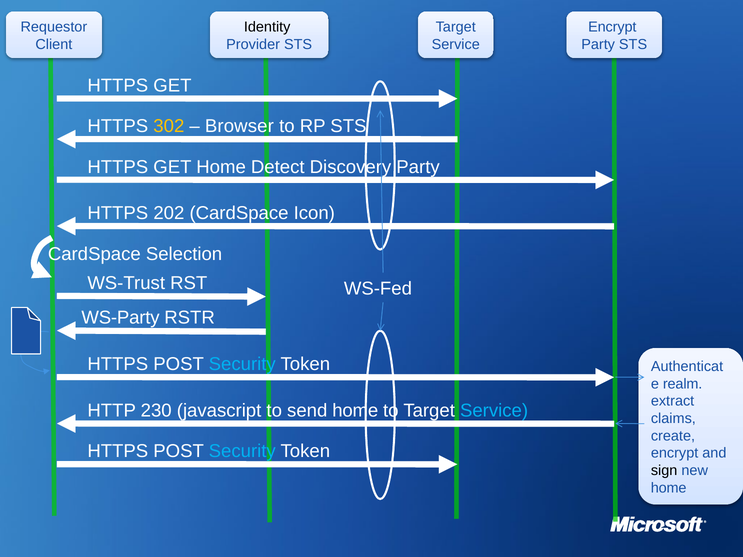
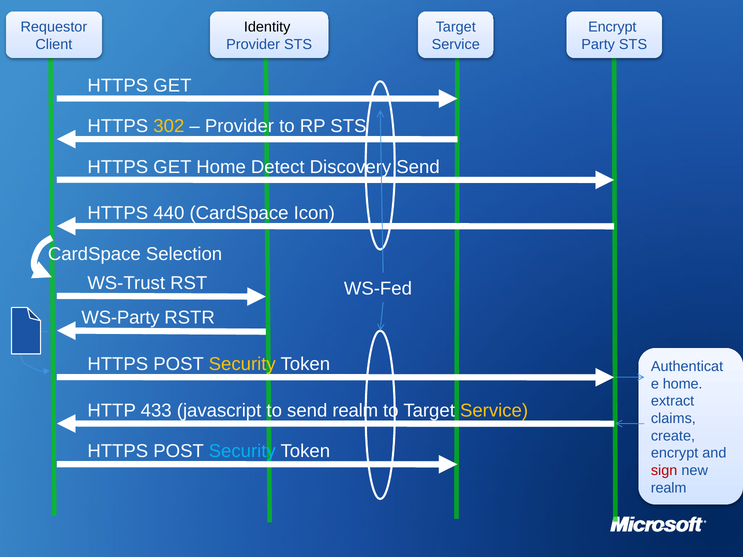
Browser at (239, 126): Browser -> Provider
Discovery Party: Party -> Send
202: 202 -> 440
Security at (242, 364) colour: light blue -> yellow
realm at (683, 384): realm -> home
230: 230 -> 433
send home: home -> realm
Service at (494, 411) colour: light blue -> yellow
sign colour: black -> red
home at (669, 488): home -> realm
